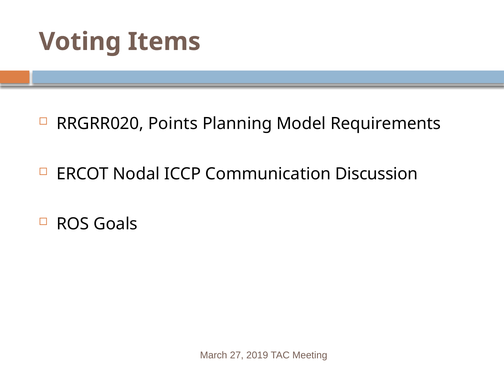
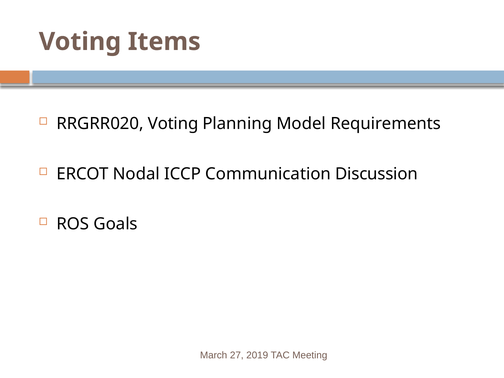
RRGRR020 Points: Points -> Voting
